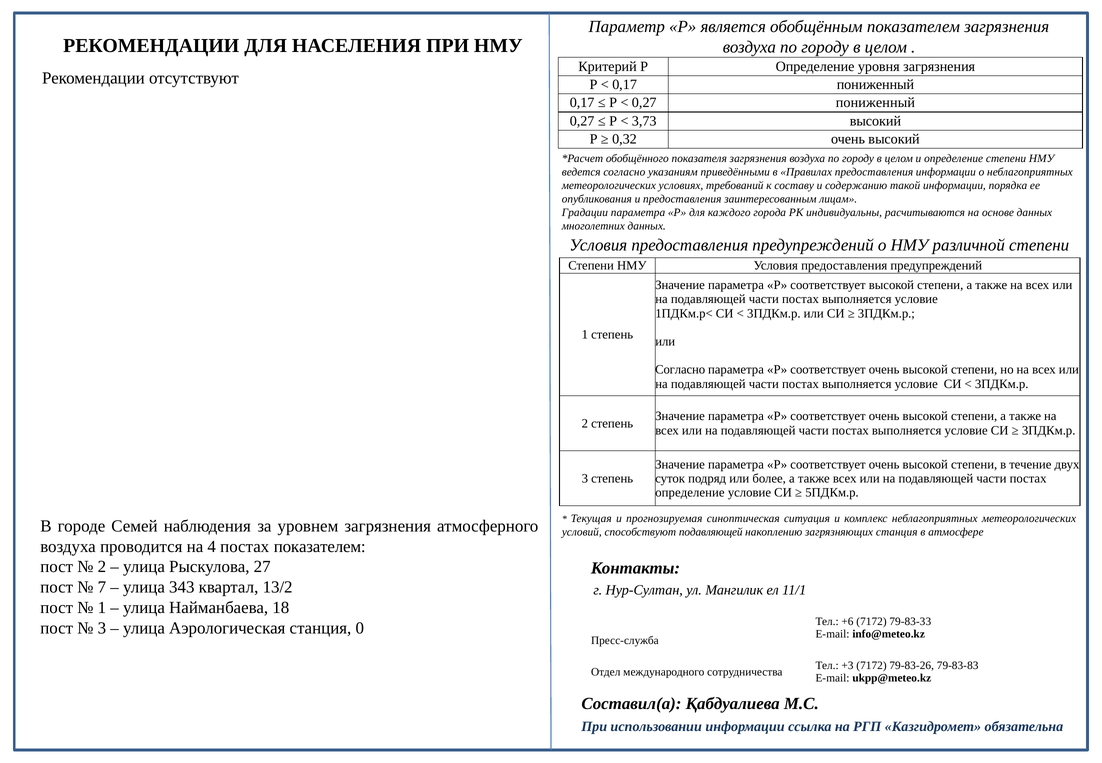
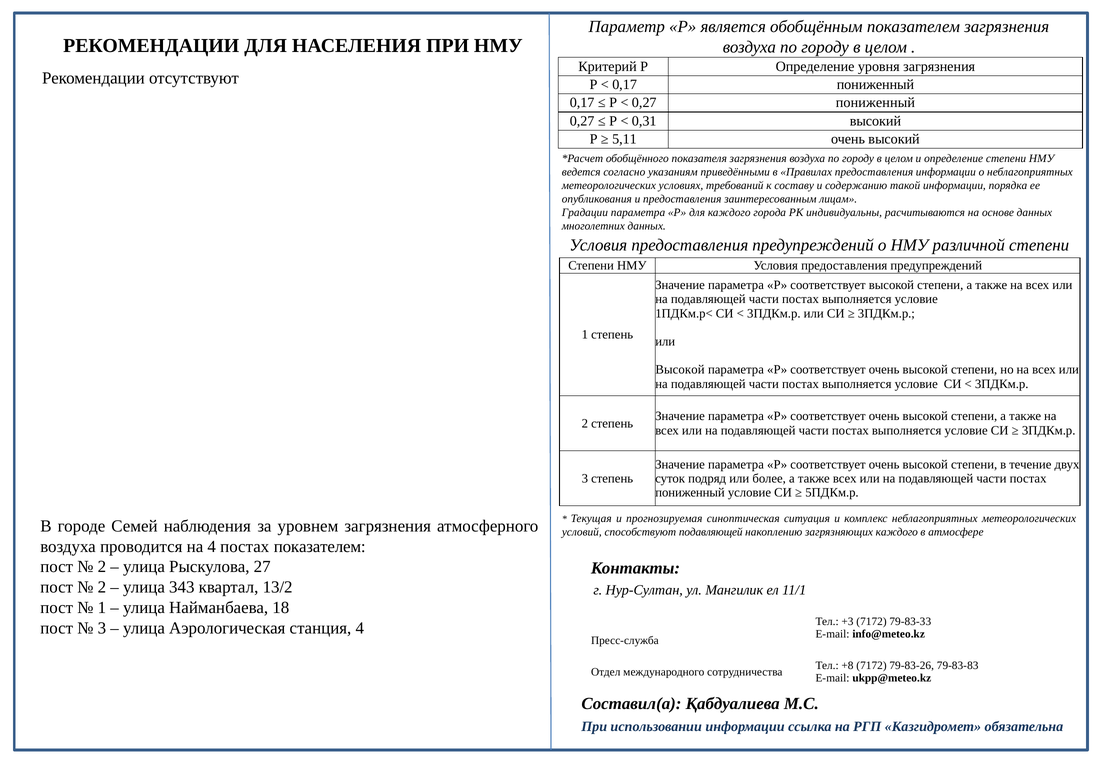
3,73: 3,73 -> 0,31
0,32: 0,32 -> 5,11
Согласно at (680, 370): Согласно -> Высокой
определение at (690, 492): определение -> пониженный
загрязняющих станция: станция -> каждого
7 at (102, 587): 7 -> 2
+6: +6 -> +3
станция 0: 0 -> 4
+3: +3 -> +8
